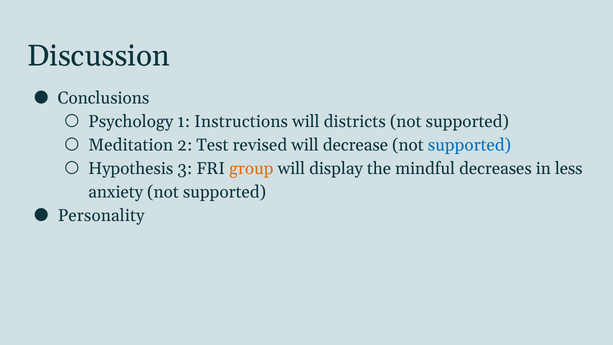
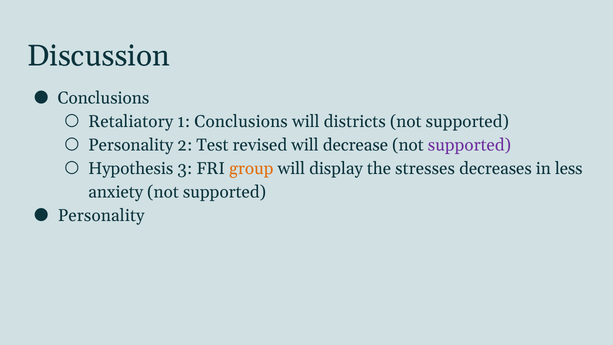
Psychology: Psychology -> Retaliatory
1 Instructions: Instructions -> Conclusions
Meditation at (131, 145): Meditation -> Personality
supported at (469, 145) colour: blue -> purple
mindful: mindful -> stresses
